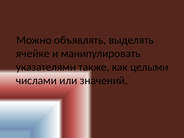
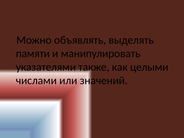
ячейке: ячейке -> памяти
